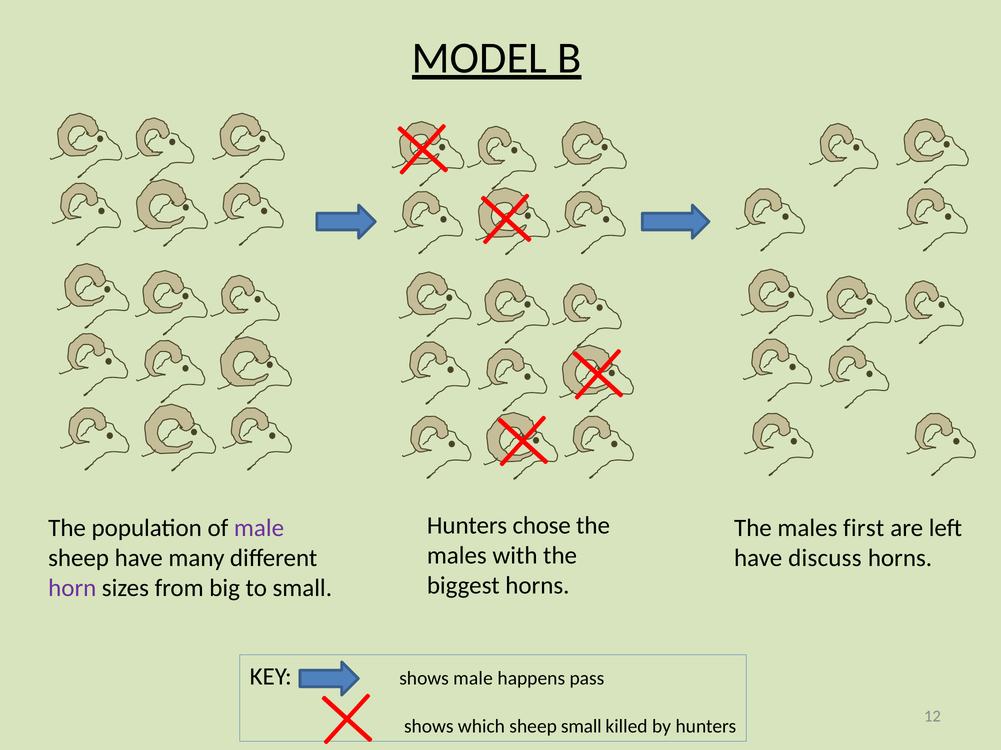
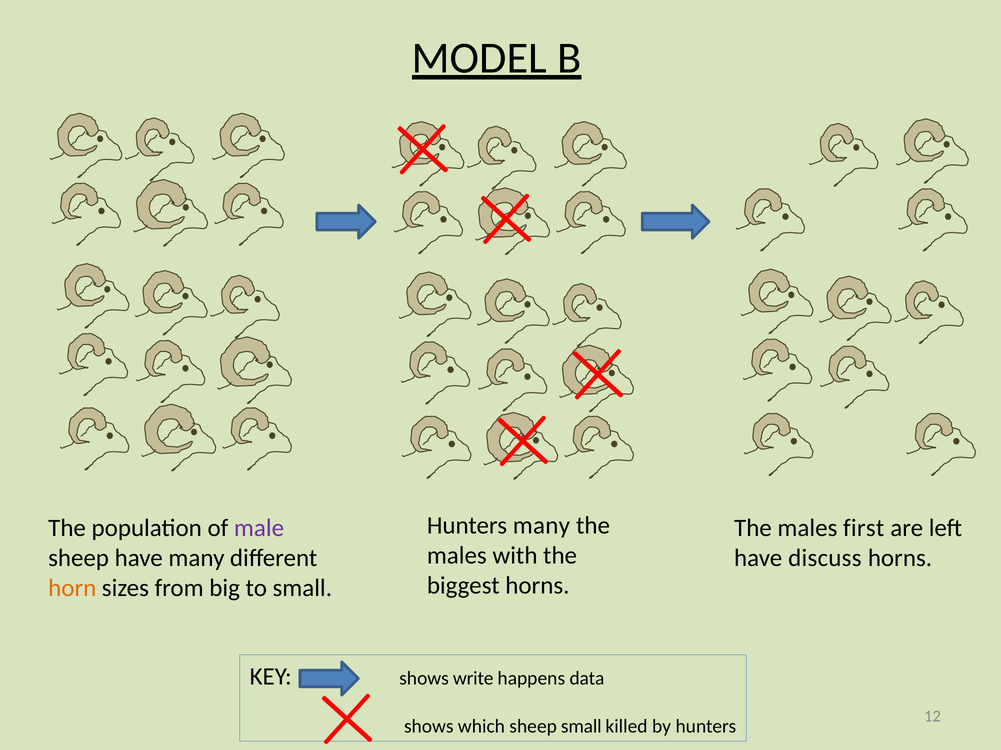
Hunters chose: chose -> many
horn colour: purple -> orange
shows male: male -> write
pass: pass -> data
